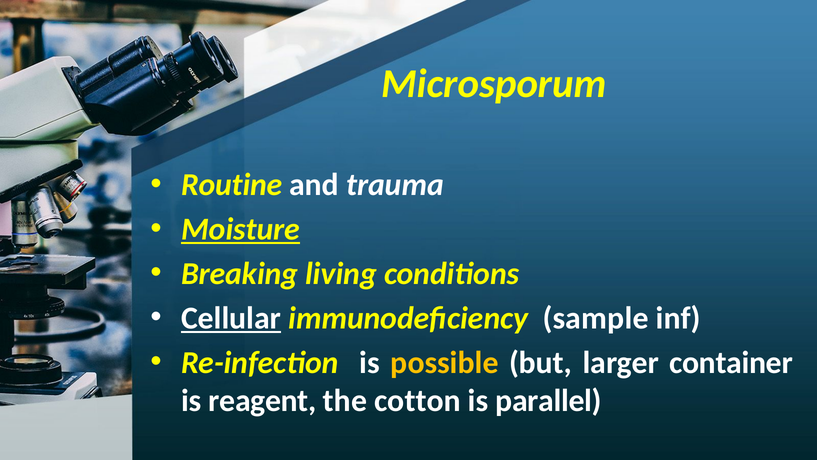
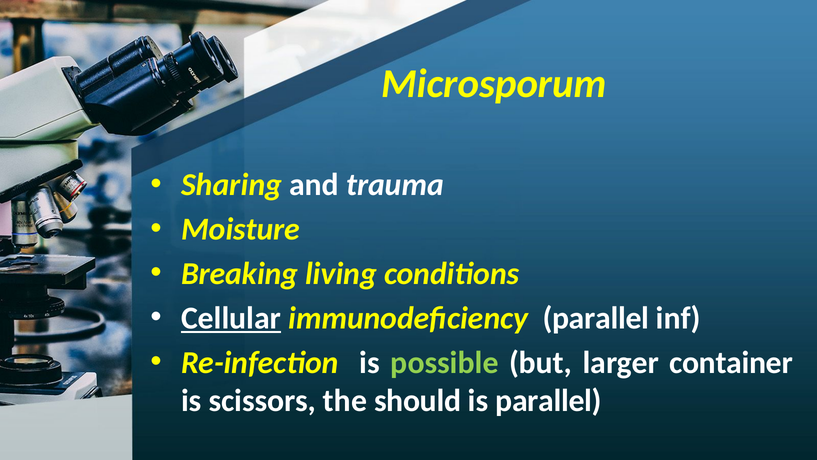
Routine: Routine -> Sharing
Moisture underline: present -> none
immunodeficiency sample: sample -> parallel
possible colour: yellow -> light green
reagent: reagent -> scissors
cotton: cotton -> should
